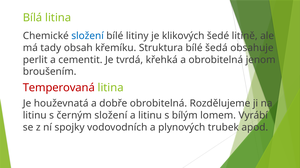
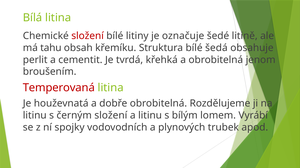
složení at (88, 36) colour: blue -> red
klikových: klikových -> označuje
tady: tady -> tahu
